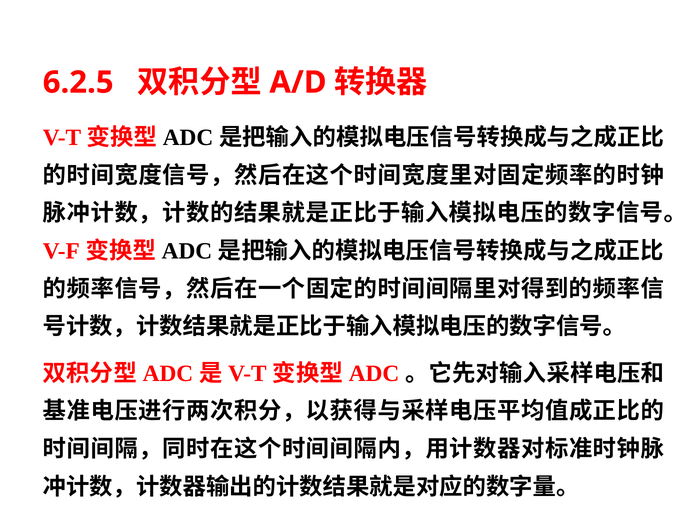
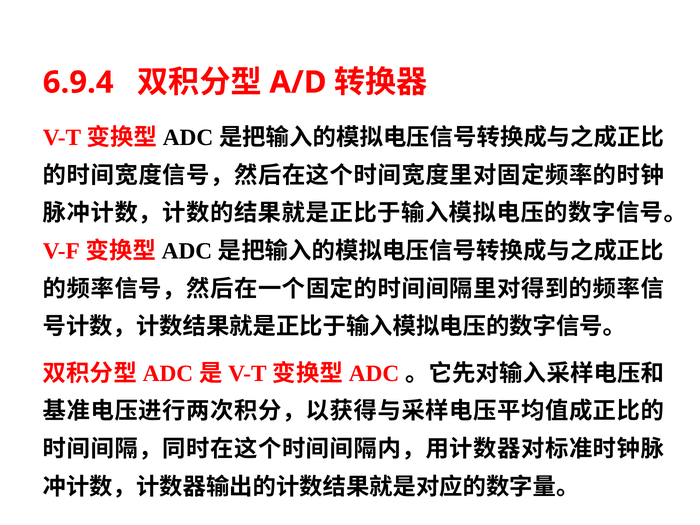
6.2.5: 6.2.5 -> 6.9.4
